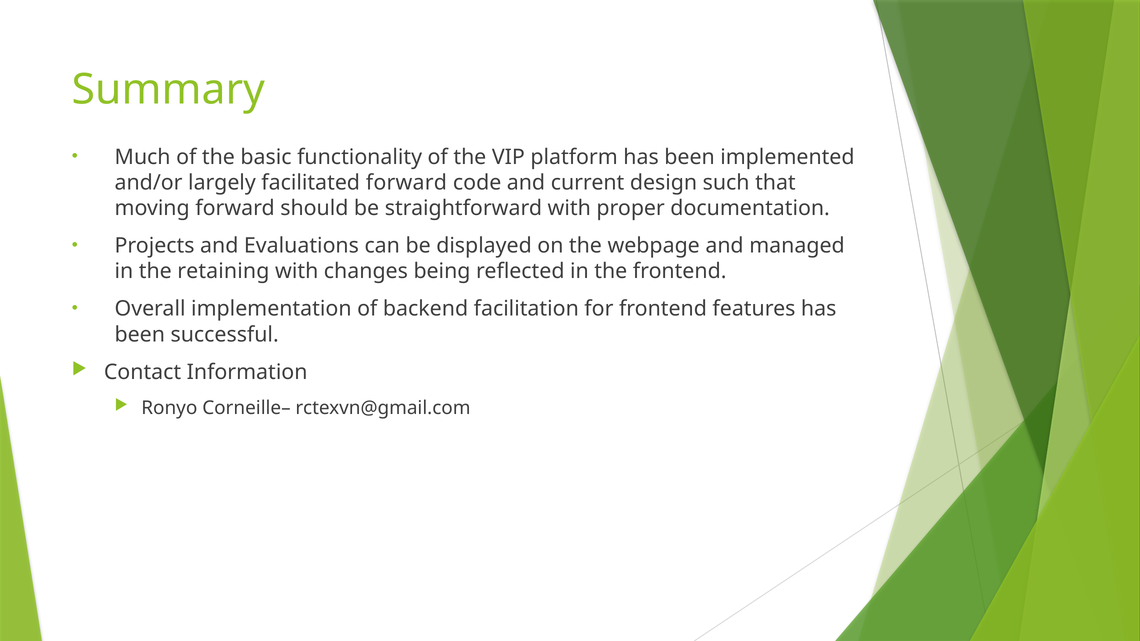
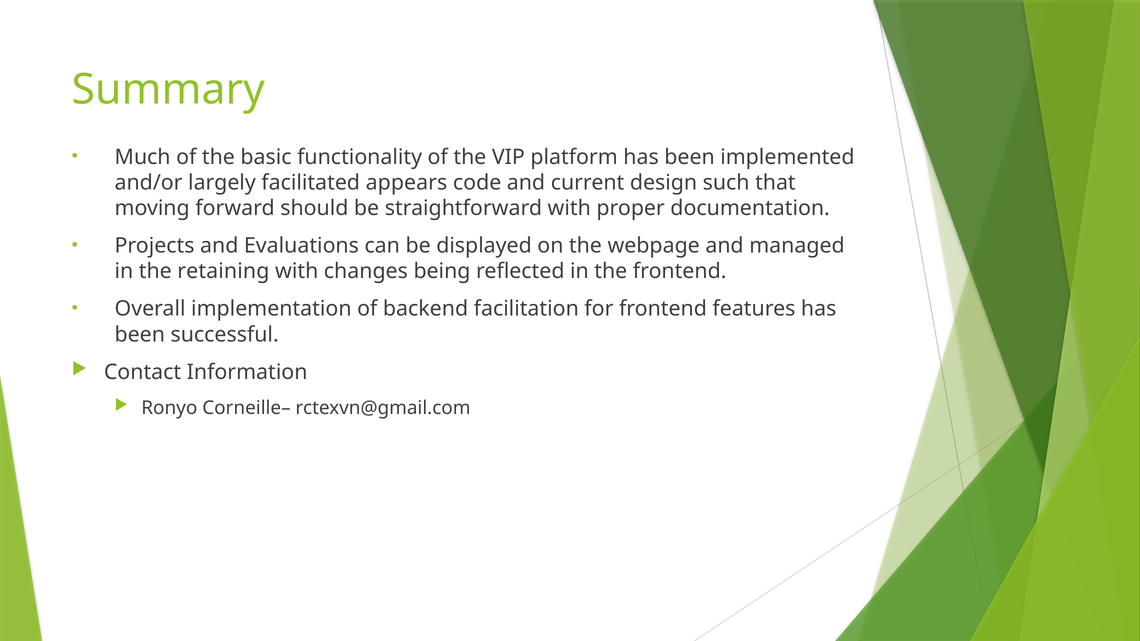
facilitated forward: forward -> appears
